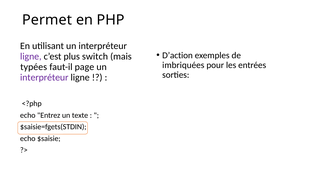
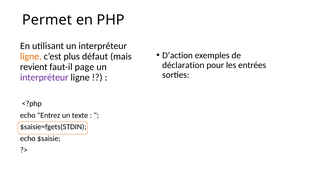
ligne at (31, 57) colour: purple -> orange
switch: switch -> défaut
imbriquées: imbriquées -> déclaration
typées: typées -> revient
